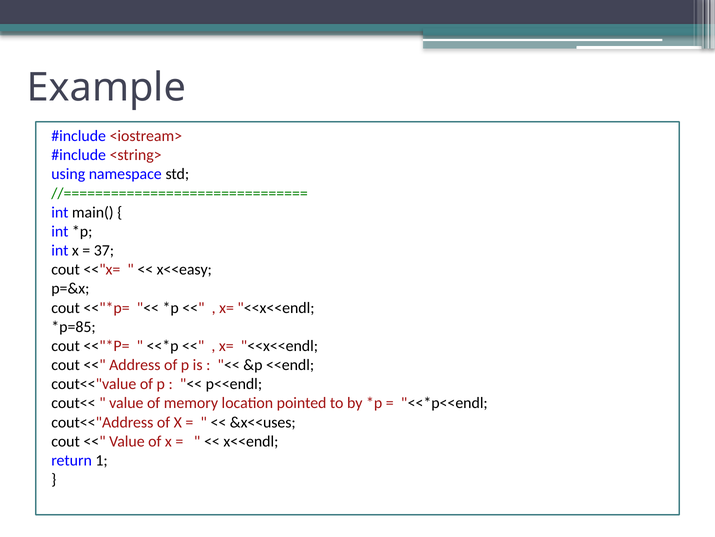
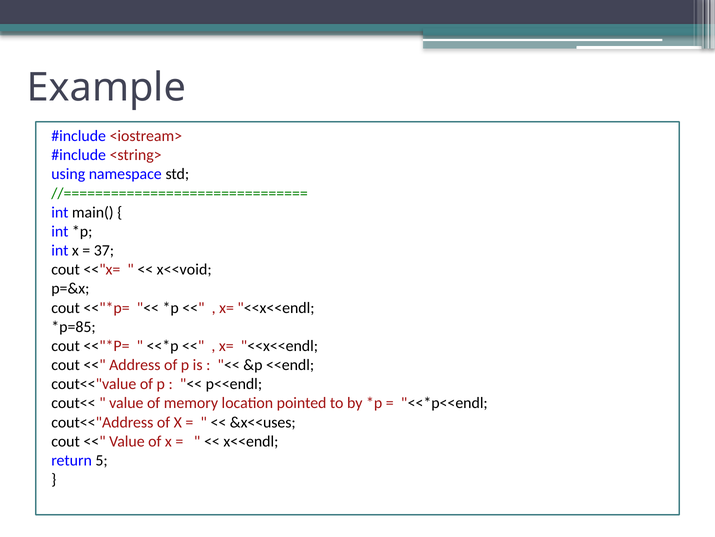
x<<easy: x<<easy -> x<<void
1: 1 -> 5
